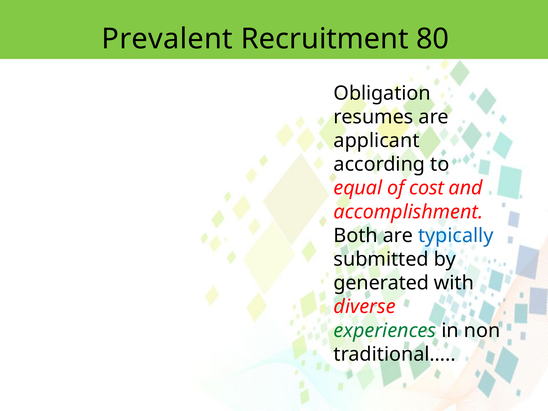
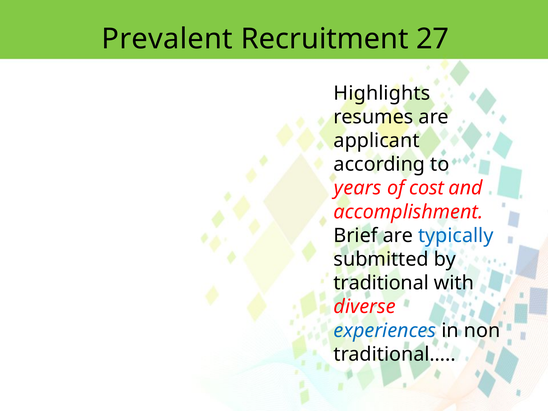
80: 80 -> 27
Obligation: Obligation -> Highlights
equal: equal -> years
Both: Both -> Brief
generated: generated -> traditional
experiences colour: green -> blue
